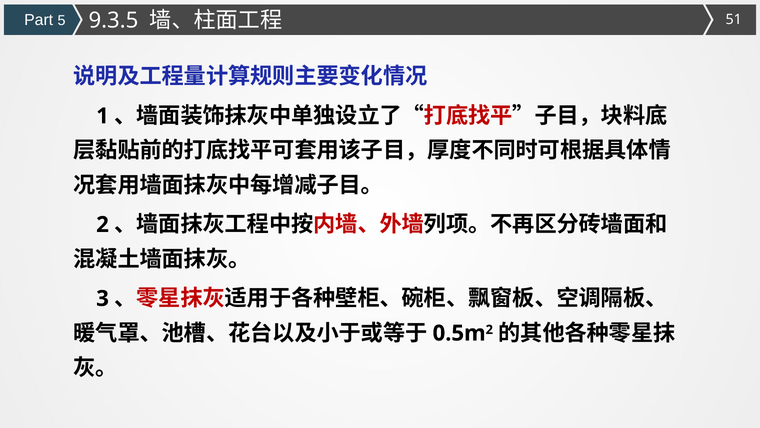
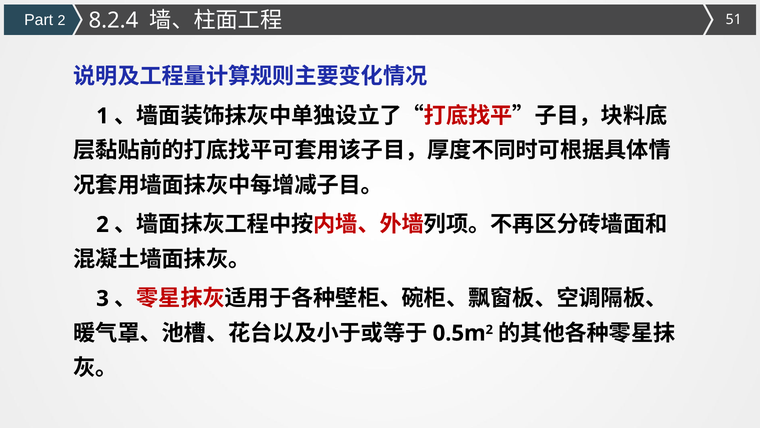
Part 5: 5 -> 2
9.3.5: 9.3.5 -> 8.2.4
